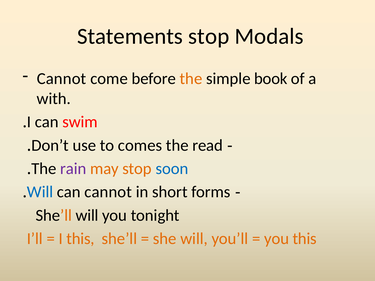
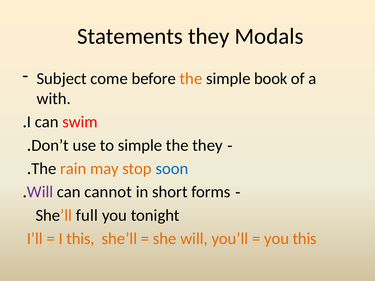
Statements stop: stop -> they
Cannot at (62, 79): Cannot -> Subject
to comes: comes -> simple
the read: read -> they
rain colour: purple -> orange
Will at (40, 192) colour: blue -> purple
She’ll will: will -> full
